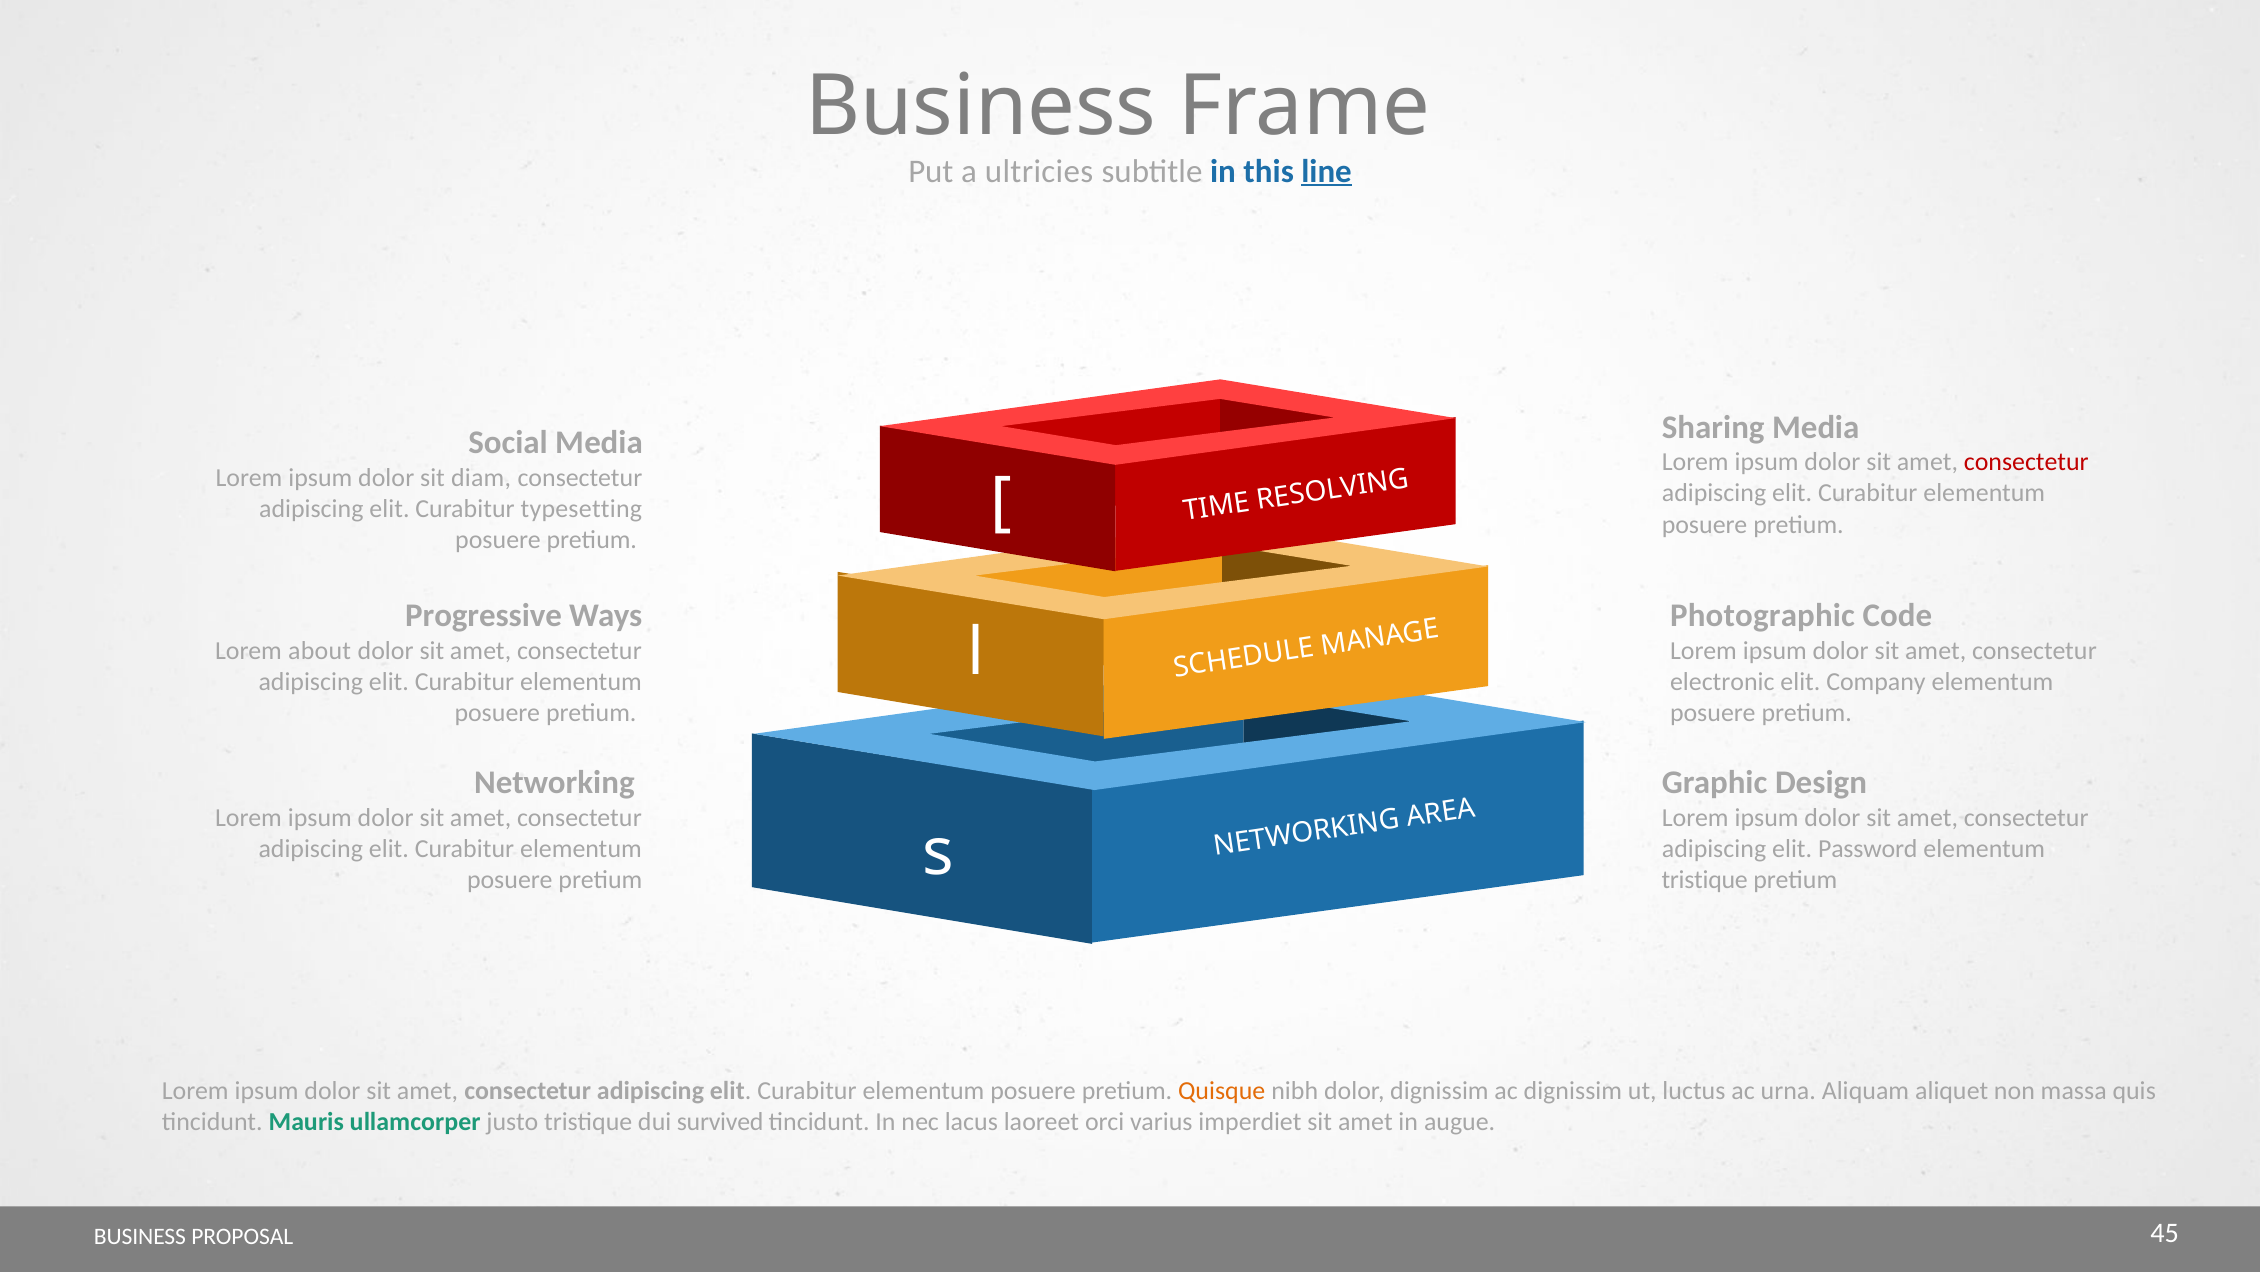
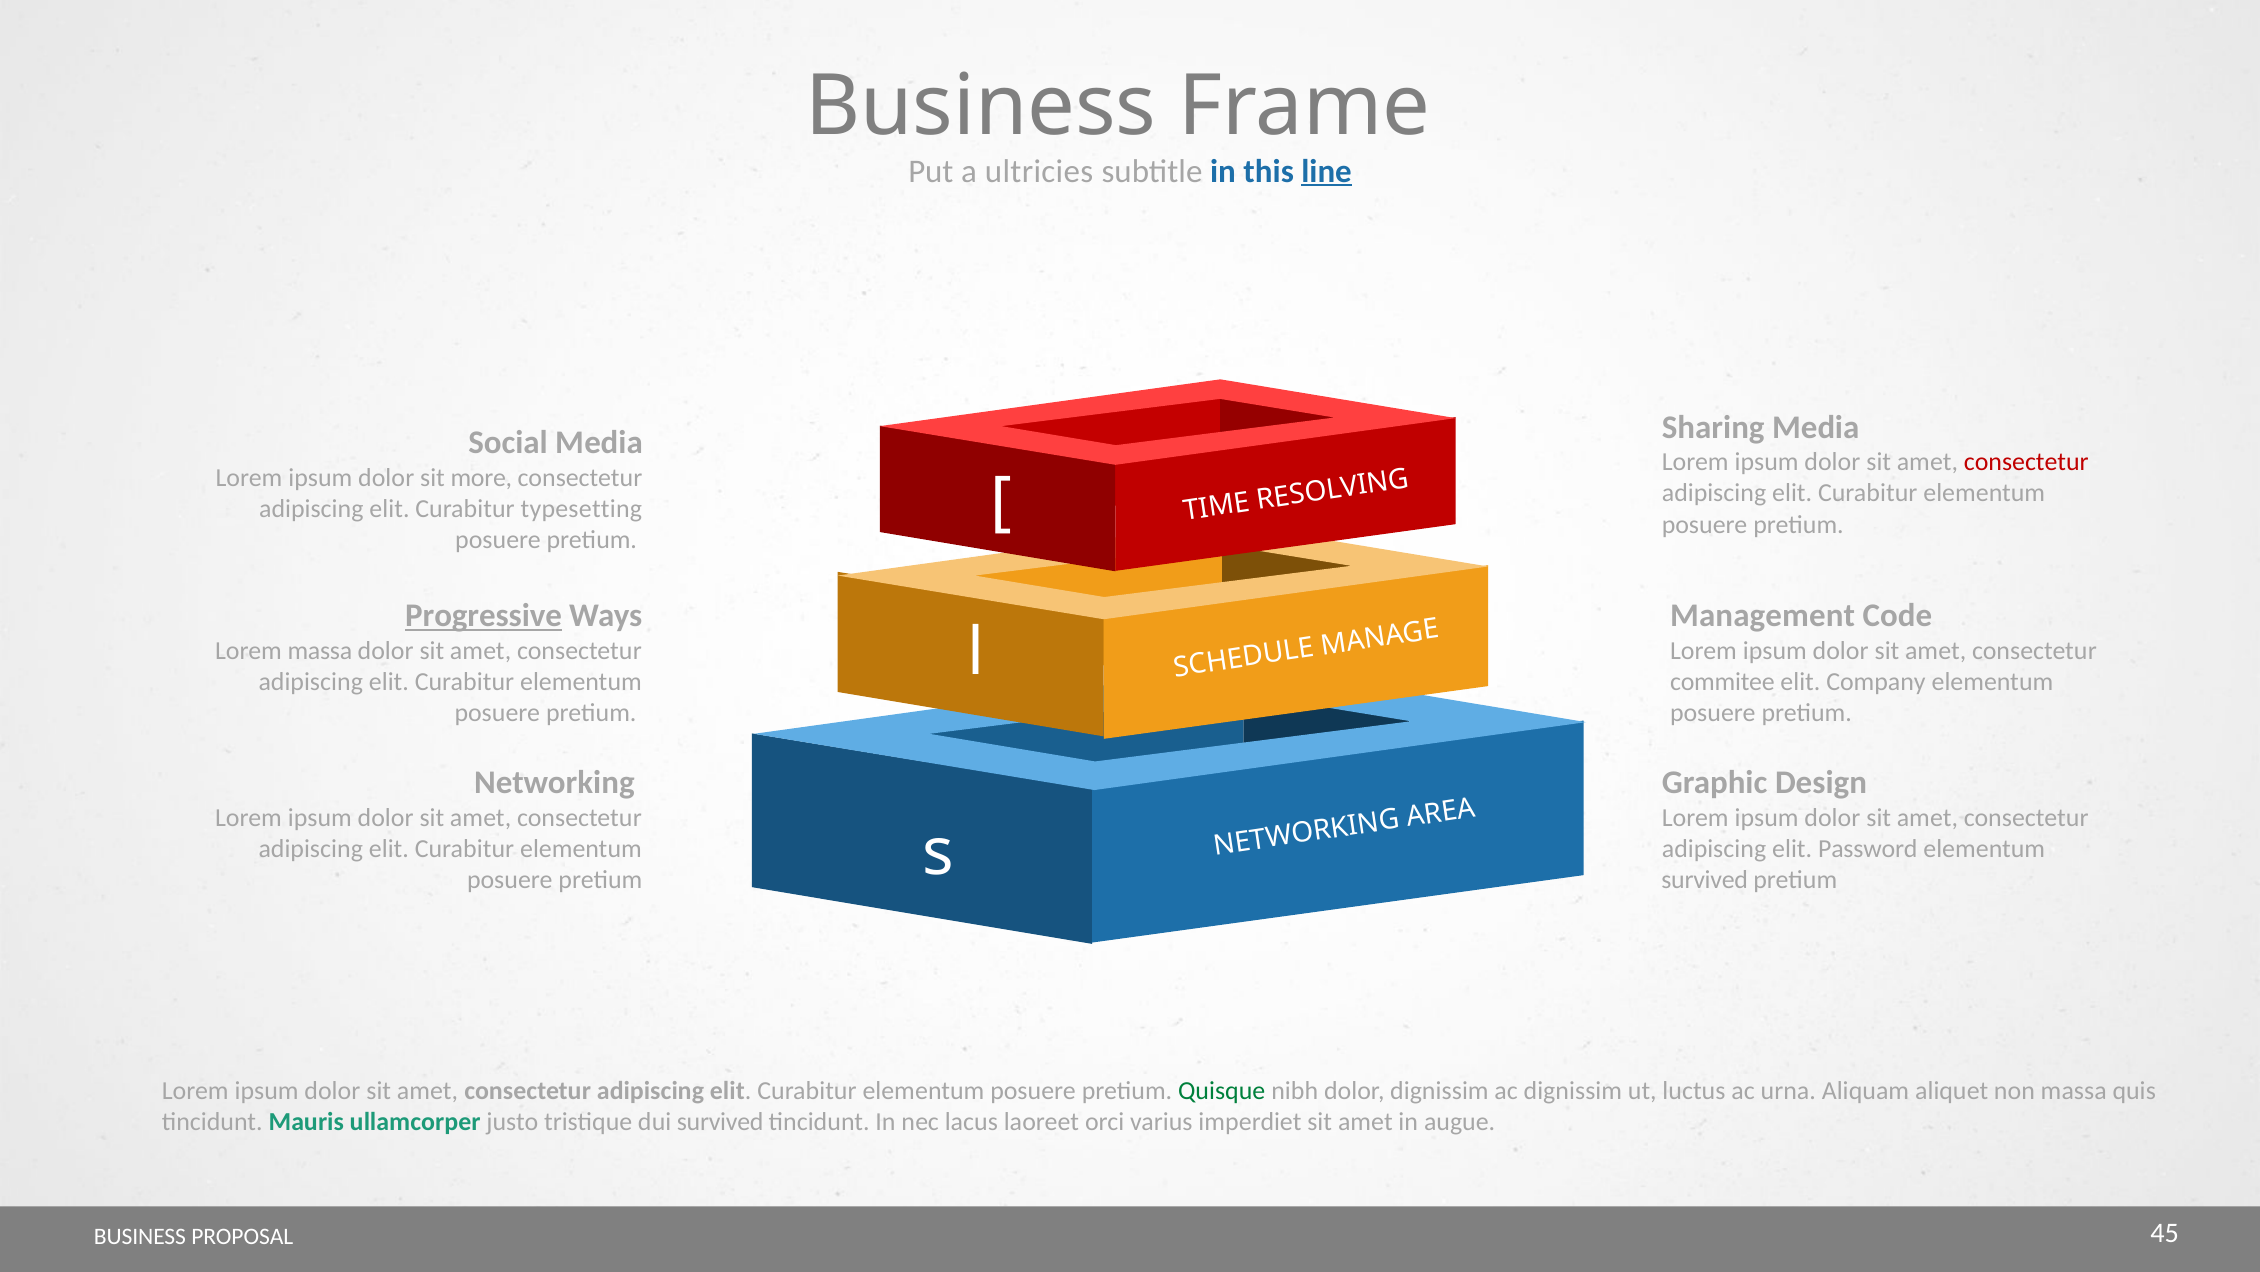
diam: diam -> more
Progressive underline: none -> present
Photographic: Photographic -> Management
Lorem about: about -> massa
electronic: electronic -> commitee
tristique at (1705, 879): tristique -> survived
Quisque colour: orange -> green
